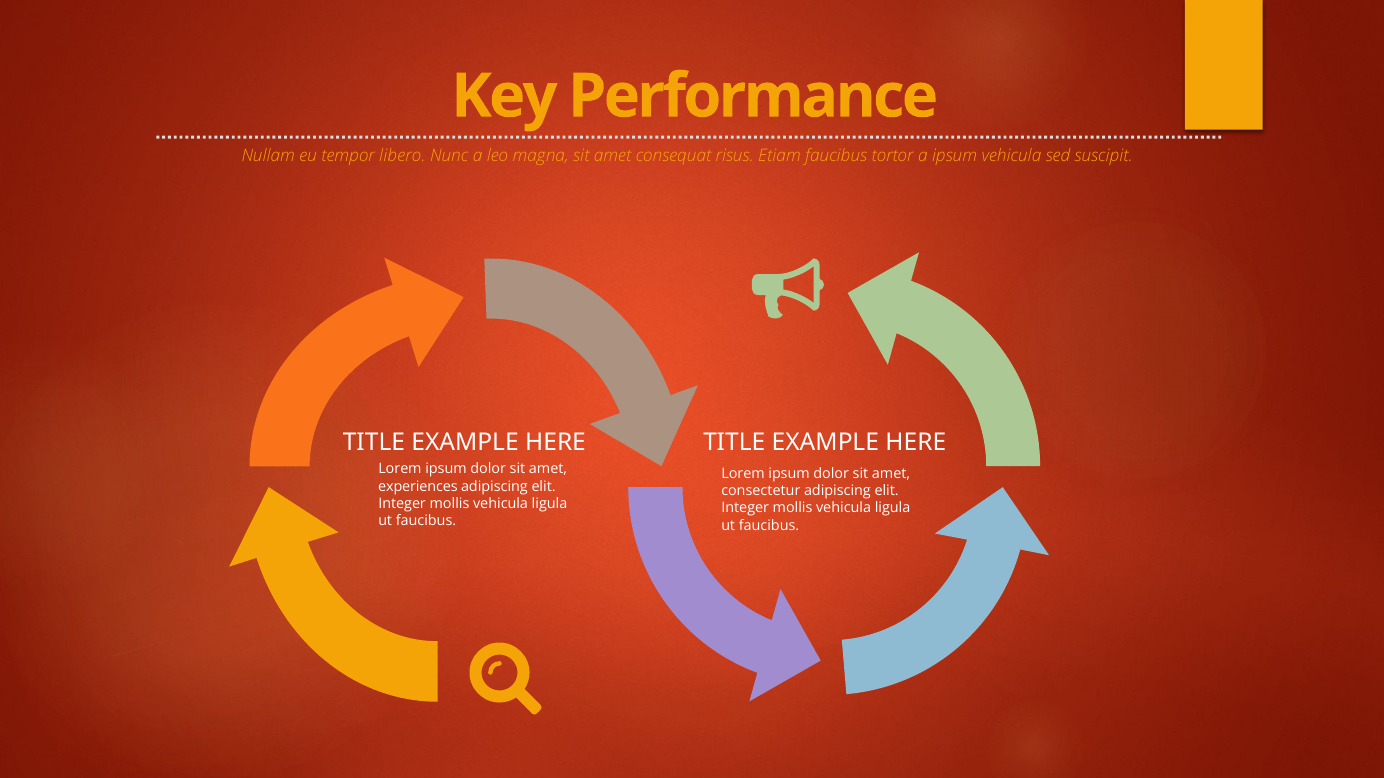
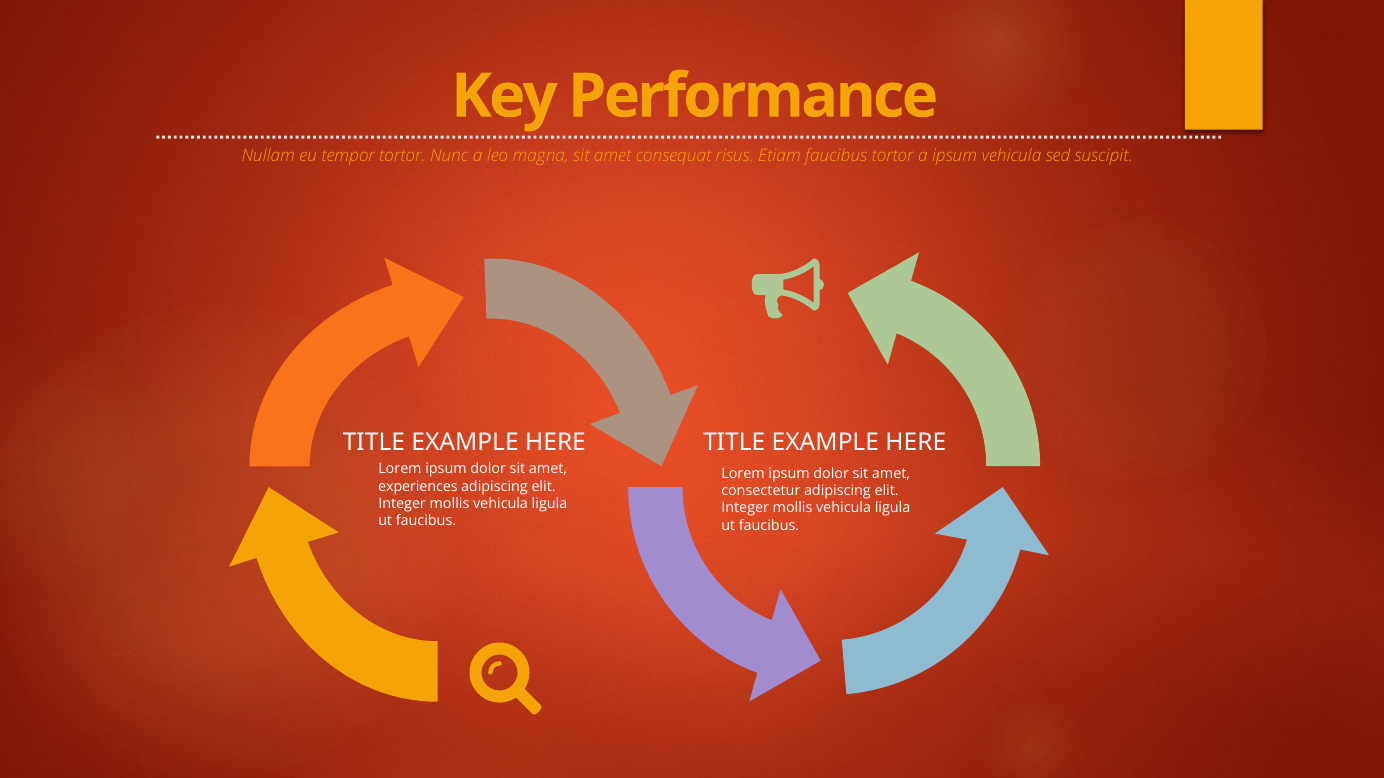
tempor libero: libero -> tortor
